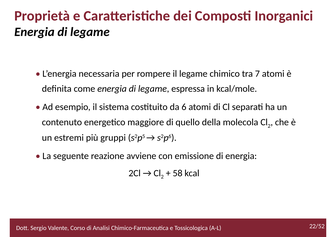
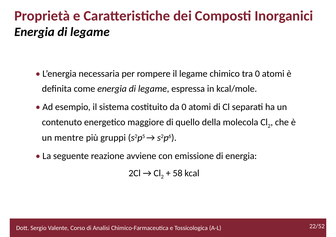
tra 7: 7 -> 0
da 6: 6 -> 0
estremi: estremi -> mentre
